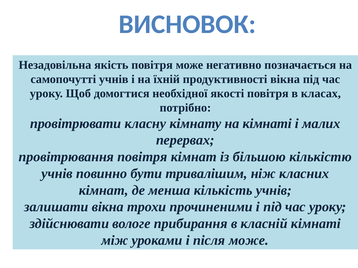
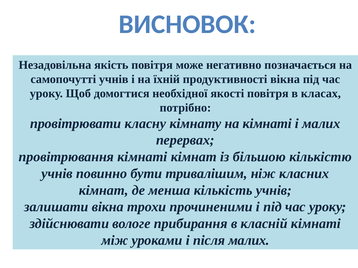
провітрювання повітря: повітря -> кімнаті
після може: може -> малих
